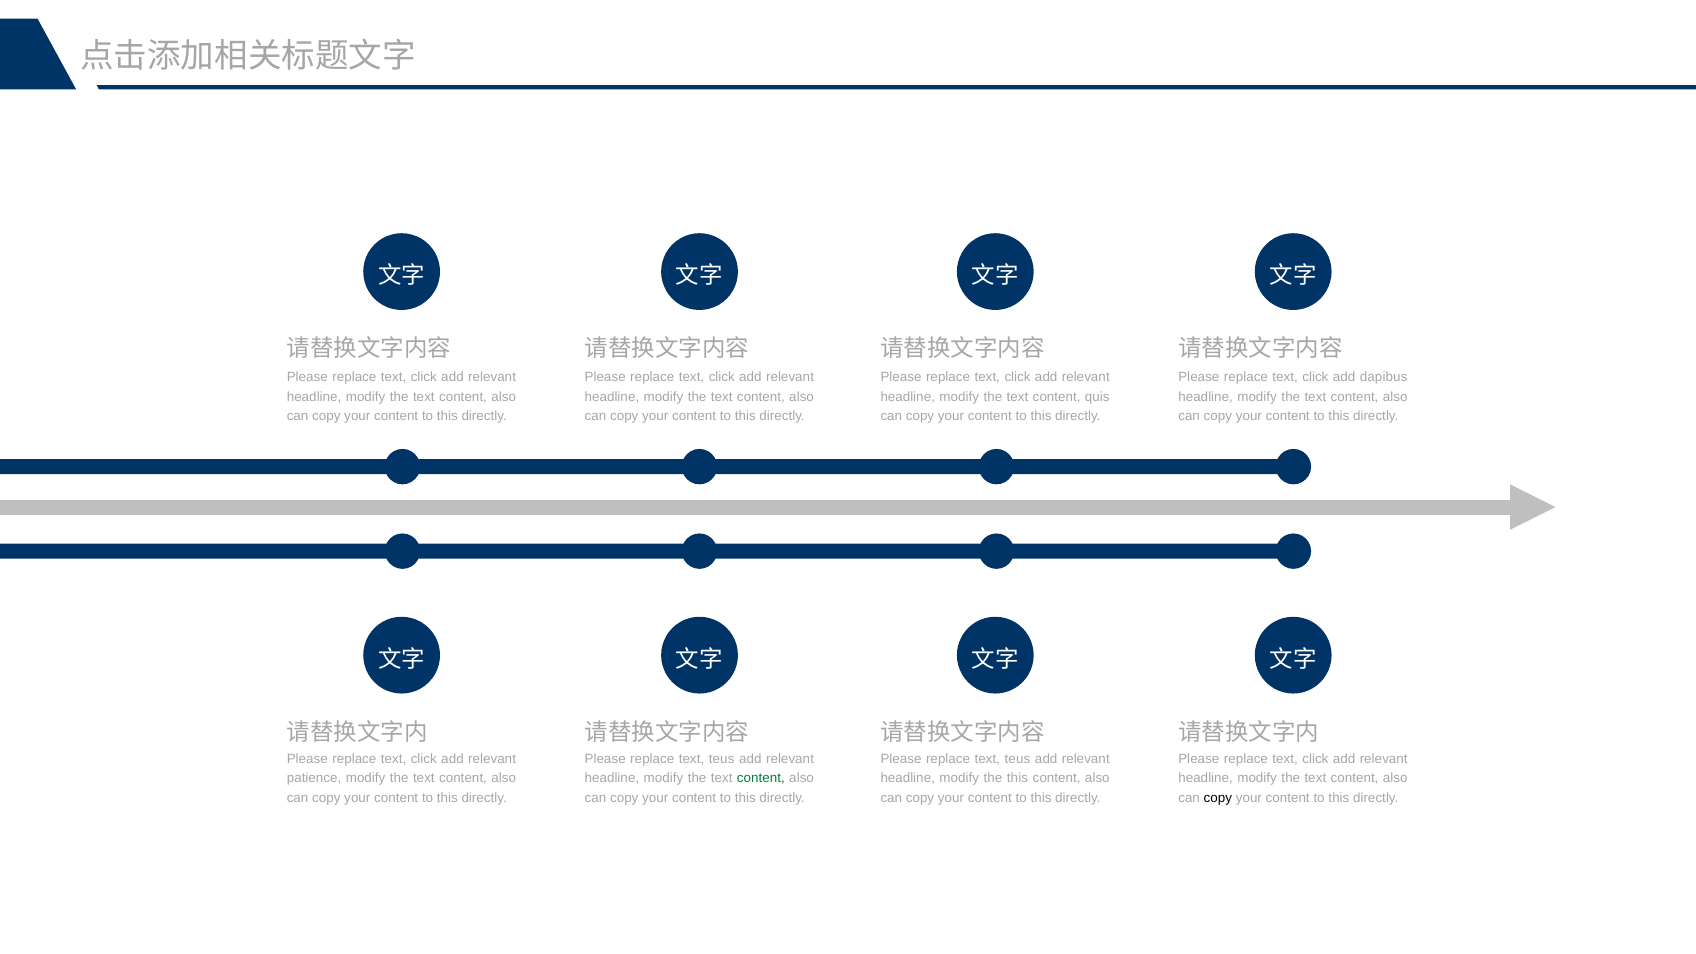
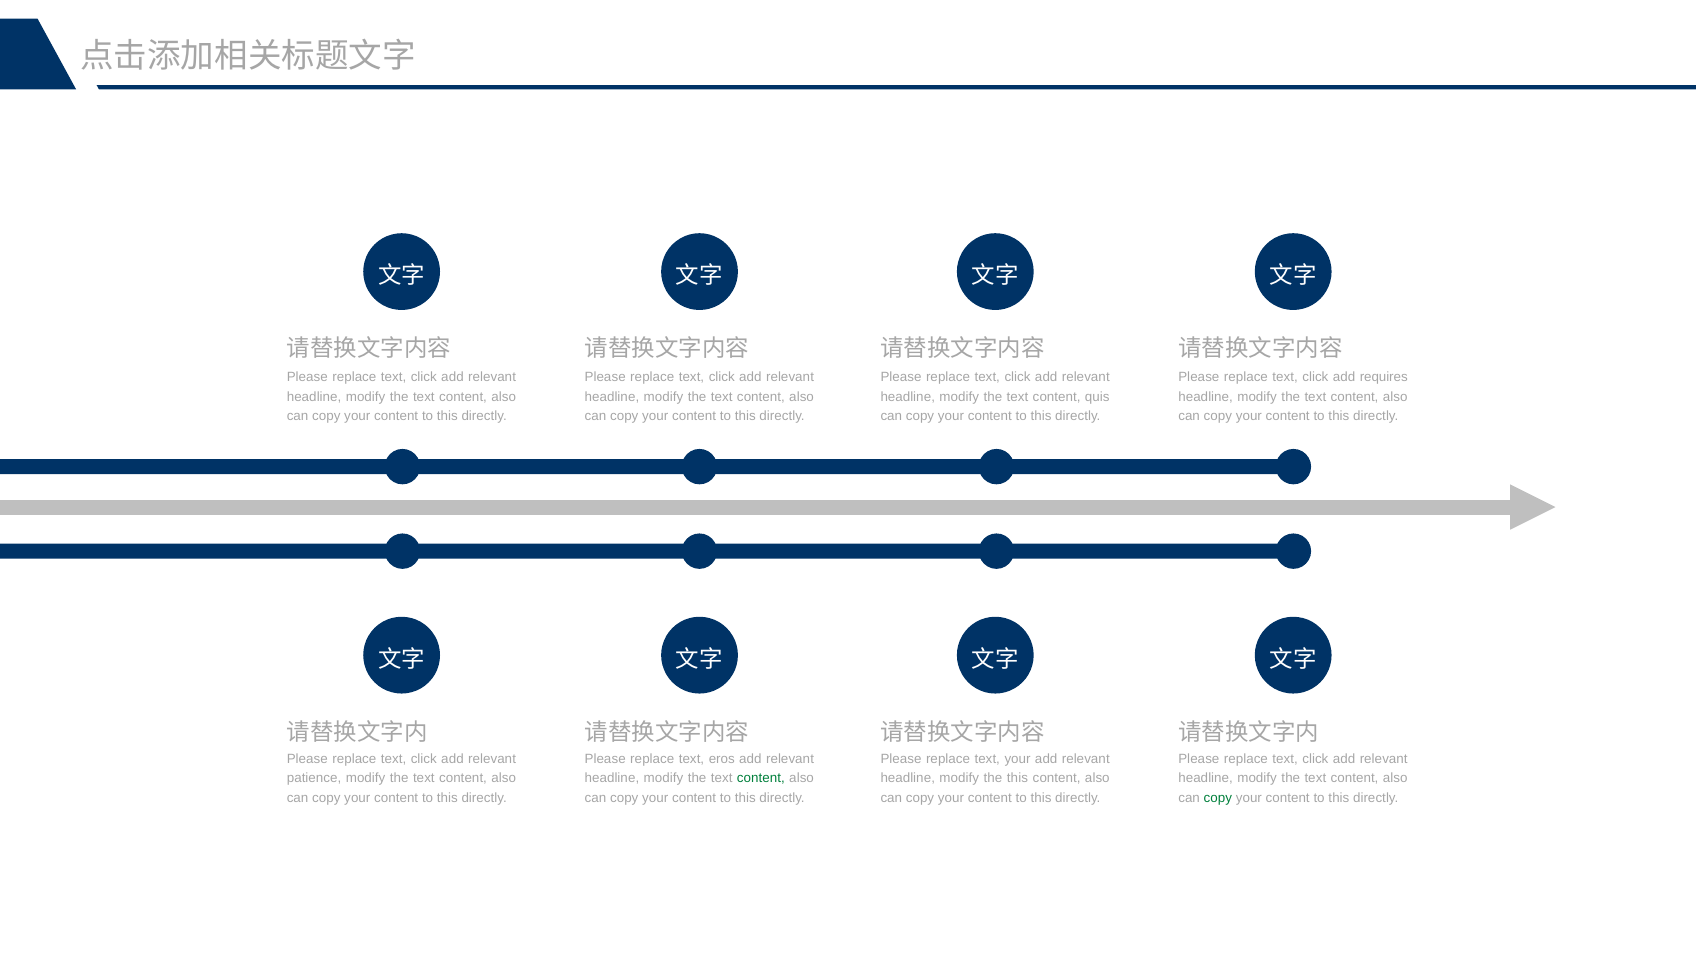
dapibus: dapibus -> requires
teus at (722, 759): teus -> eros
teus at (1017, 759): teus -> your
copy at (1218, 798) colour: black -> green
